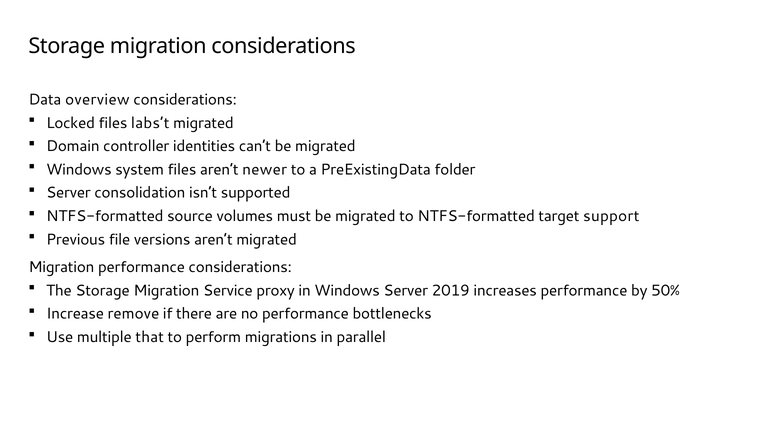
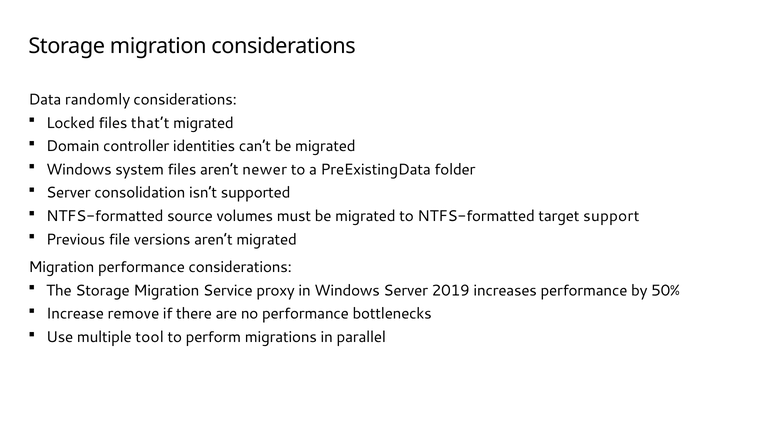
overview: overview -> randomly
labs’t: labs’t -> that’t
that: that -> tool
